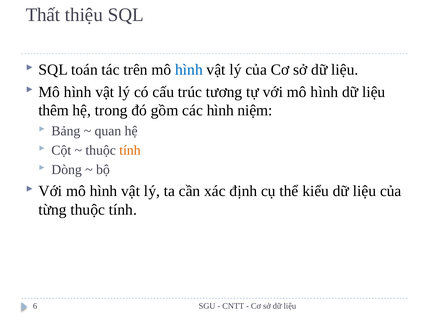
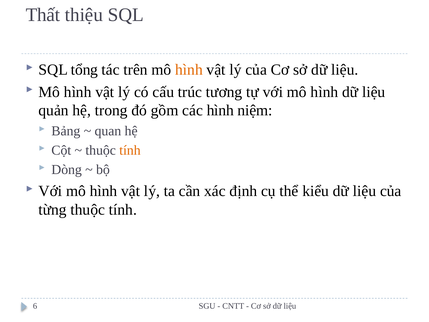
toán: toán -> tổng
hình at (189, 70) colour: blue -> orange
thêm: thêm -> quản
